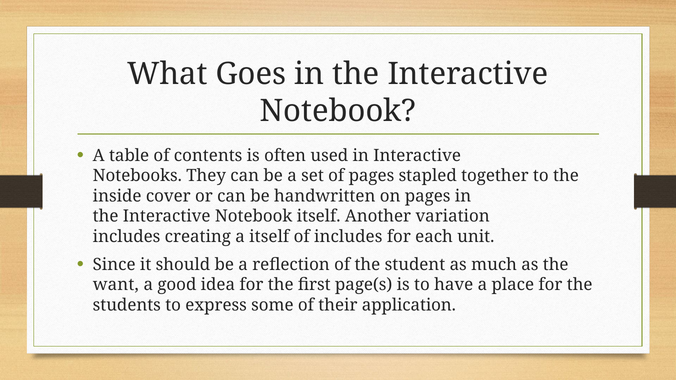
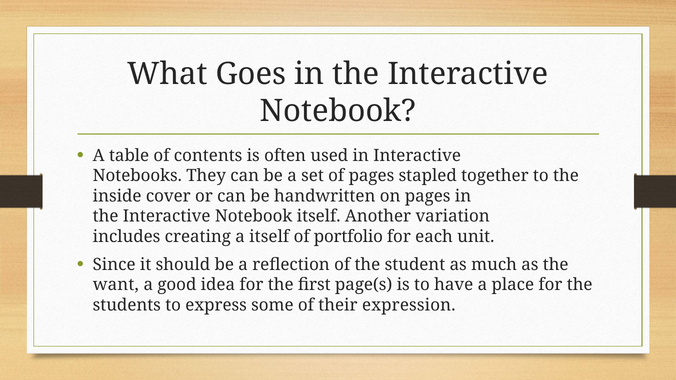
of includes: includes -> portfolio
application: application -> expression
